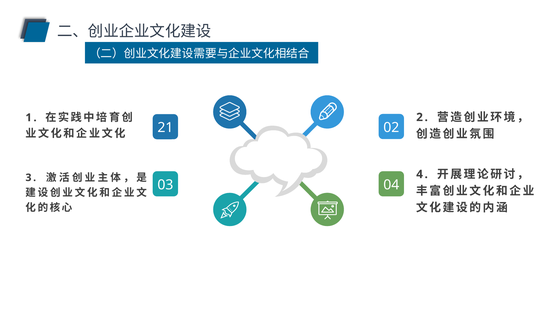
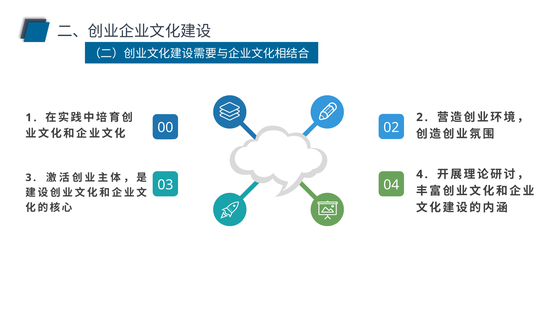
21: 21 -> 00
